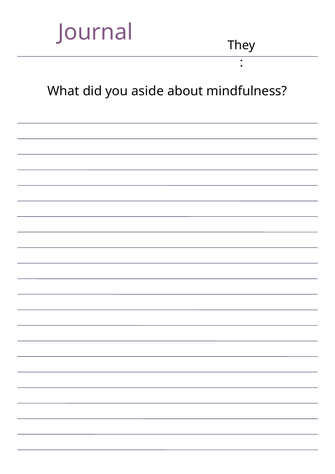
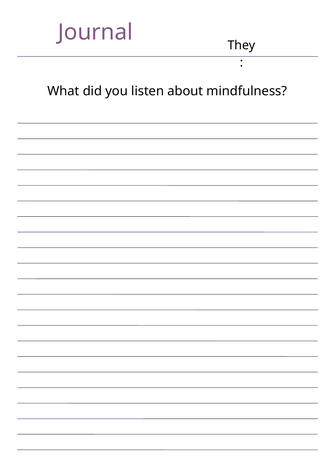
aside: aside -> listen
